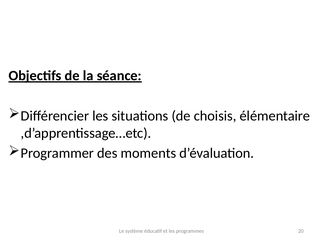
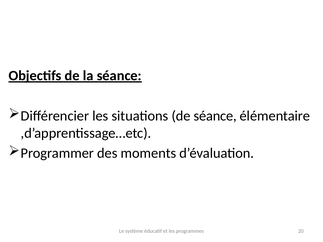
de choisis: choisis -> séance
